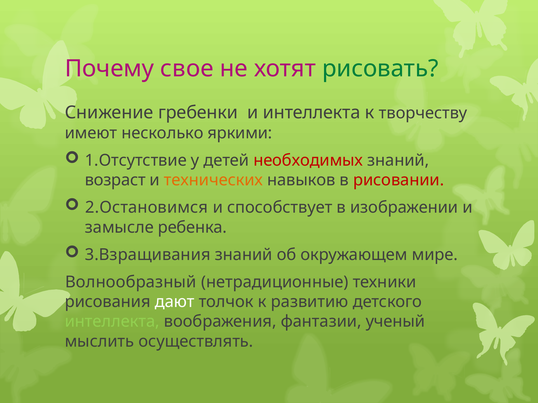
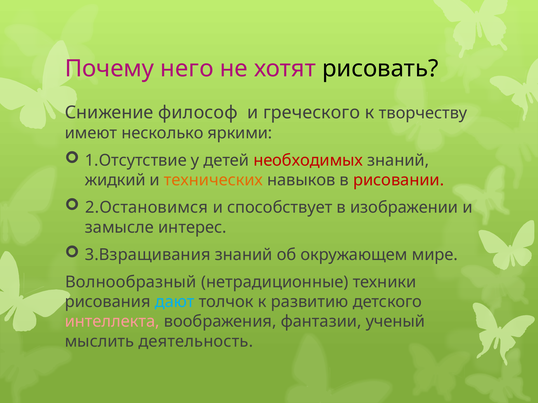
свое: свое -> него
рисовать colour: green -> black
гребенки: гребенки -> философ
и интеллекта: интеллекта -> греческого
возраст: возраст -> жидкий
ребенка: ребенка -> интерес
дают colour: white -> light blue
интеллекта at (112, 322) colour: light green -> pink
осуществлять: осуществлять -> деятельность
